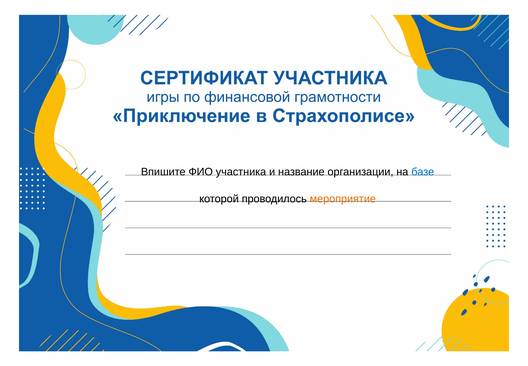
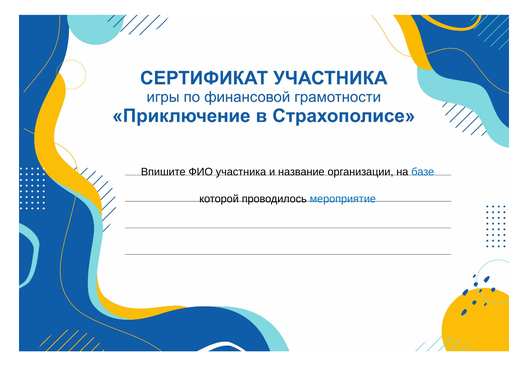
мероприятие colour: orange -> blue
